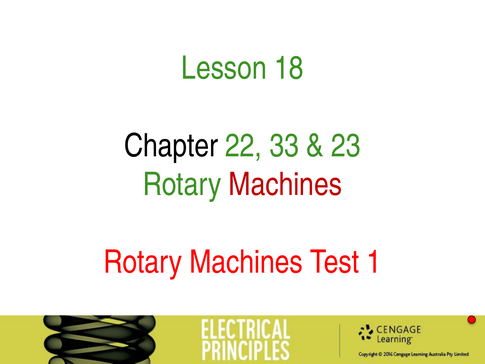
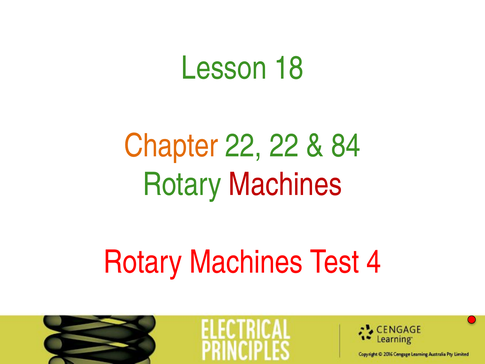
Chapter colour: black -> orange
22 33: 33 -> 22
23: 23 -> 84
1: 1 -> 4
